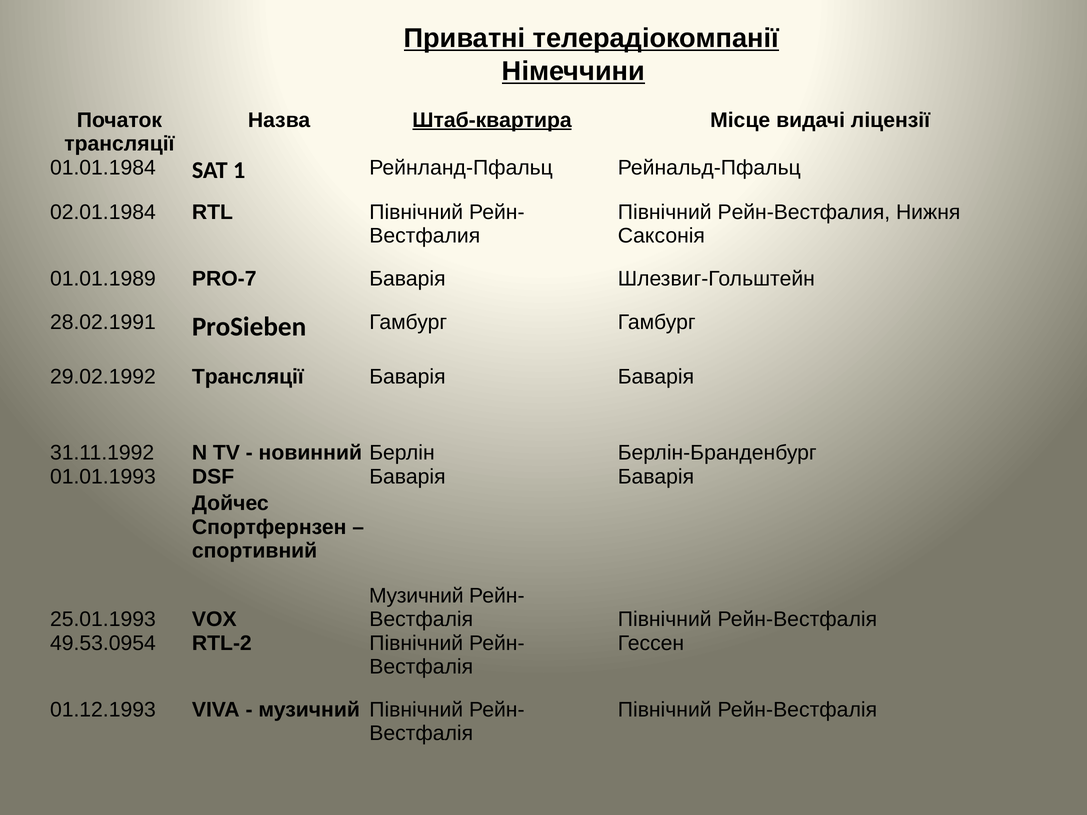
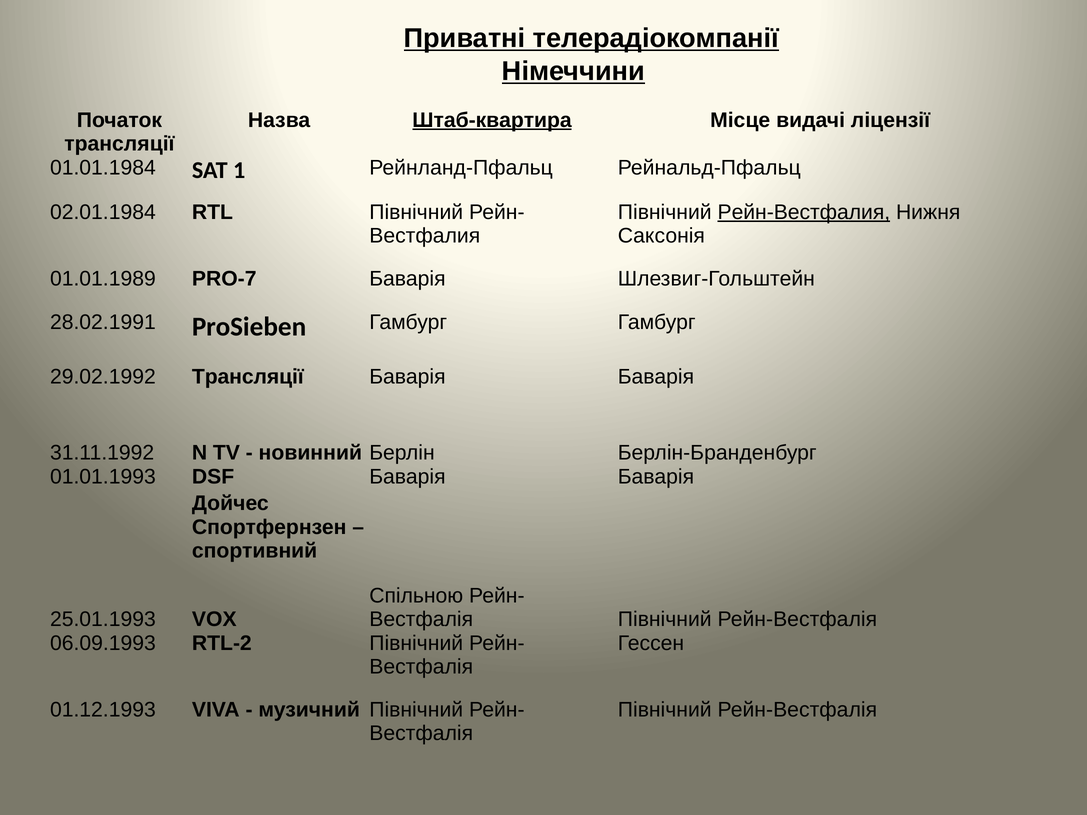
Рейн-Вестфалия underline: none -> present
Музичний at (416, 596): Музичний -> Спільною
49.53.0954: 49.53.0954 -> 06.09.1993
